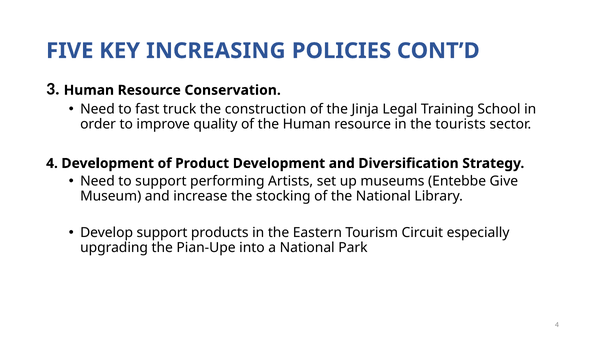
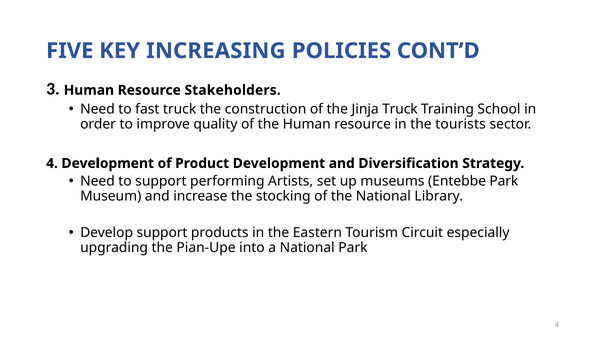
Conservation: Conservation -> Stakeholders
Jinja Legal: Legal -> Truck
Entebbe Give: Give -> Park
